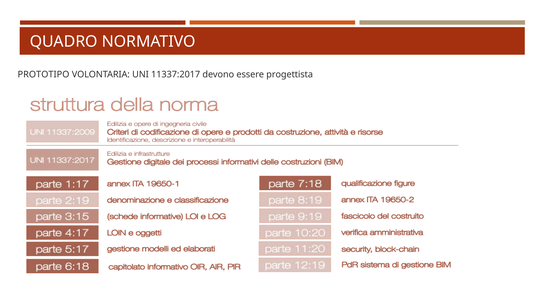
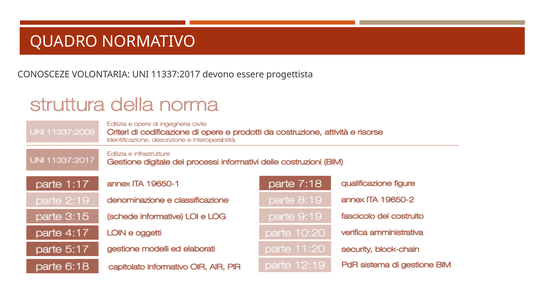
PROTOTIPO: PROTOTIPO -> CONOSCEZE
